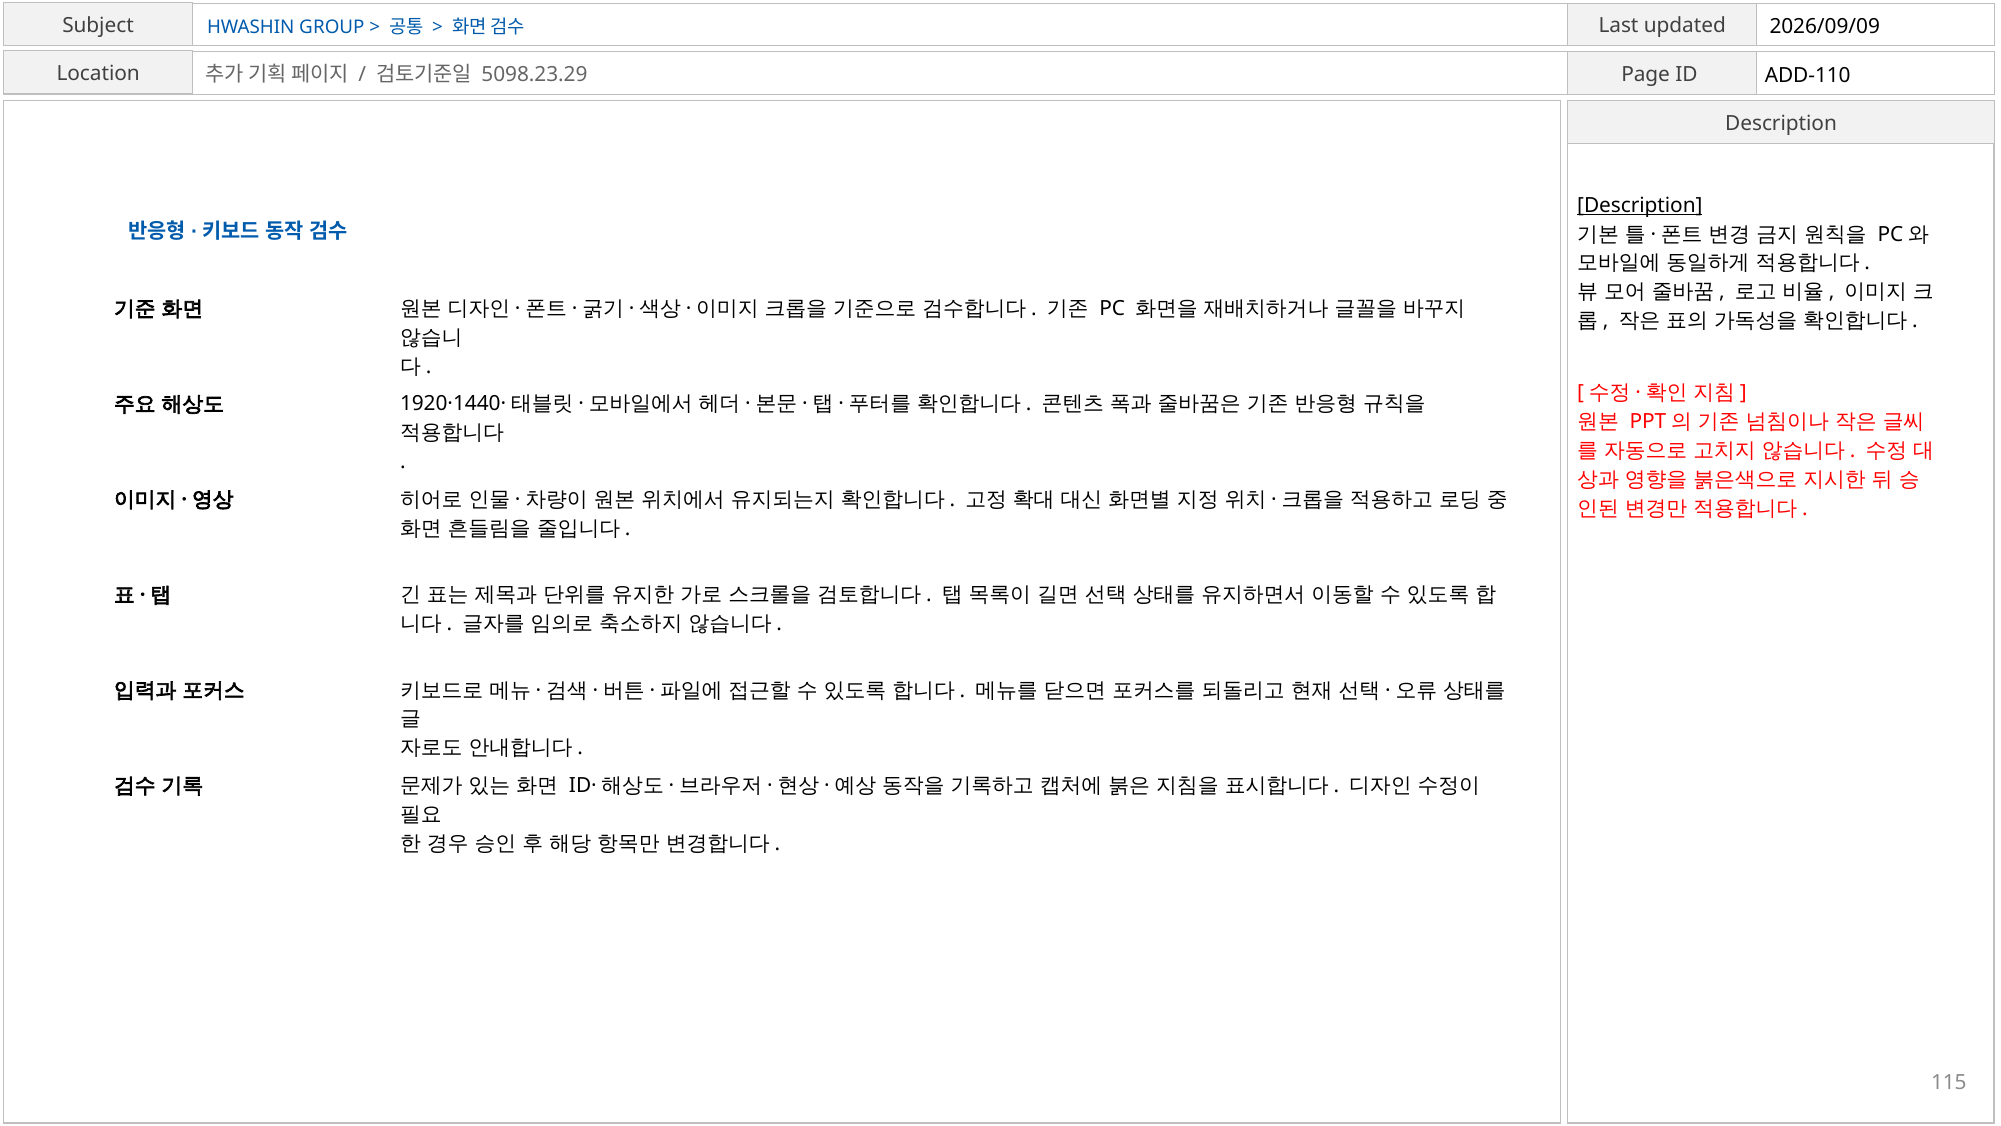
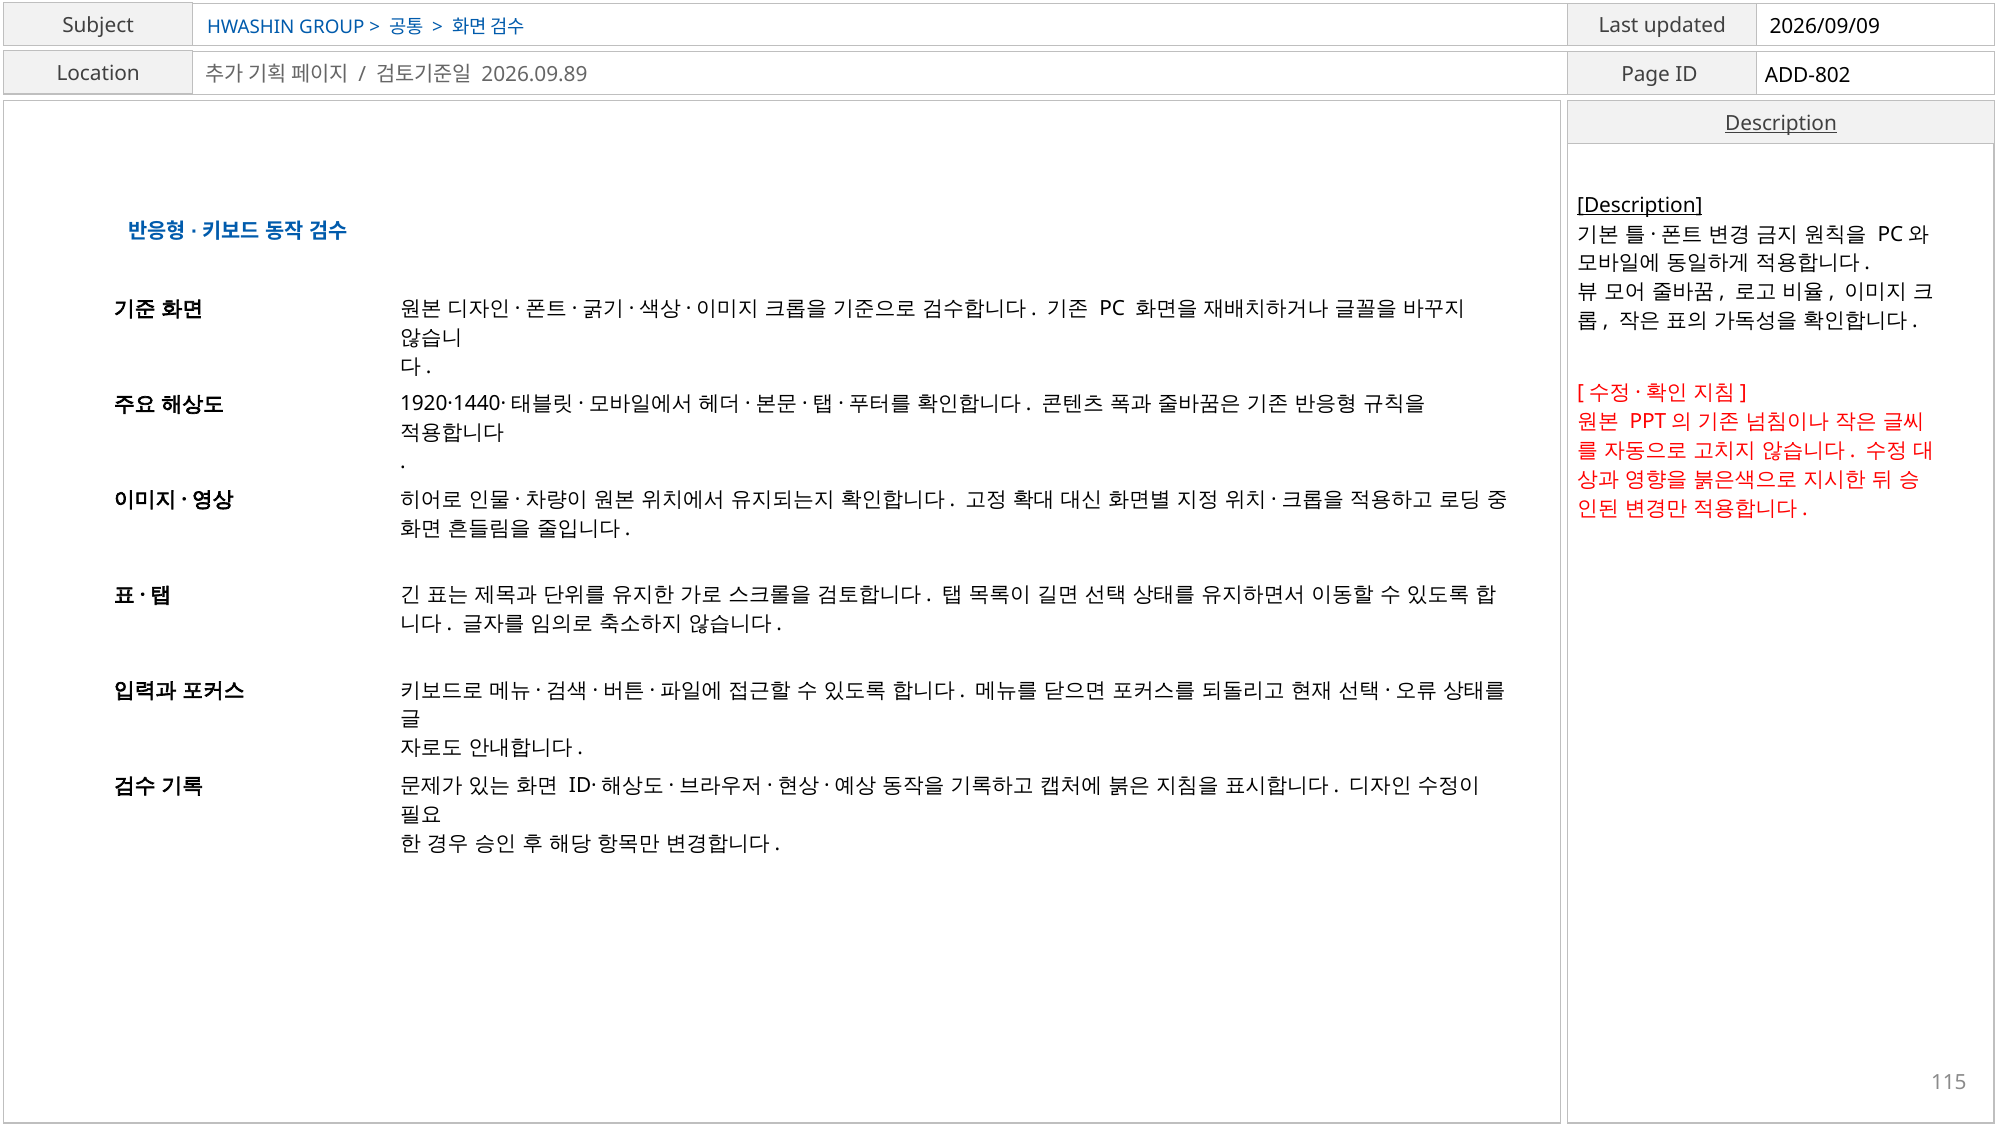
5098.23.29: 5098.23.29 -> 2026.09.89
ADD-110: ADD-110 -> ADD-802
Description at (1781, 124) underline: none -> present
